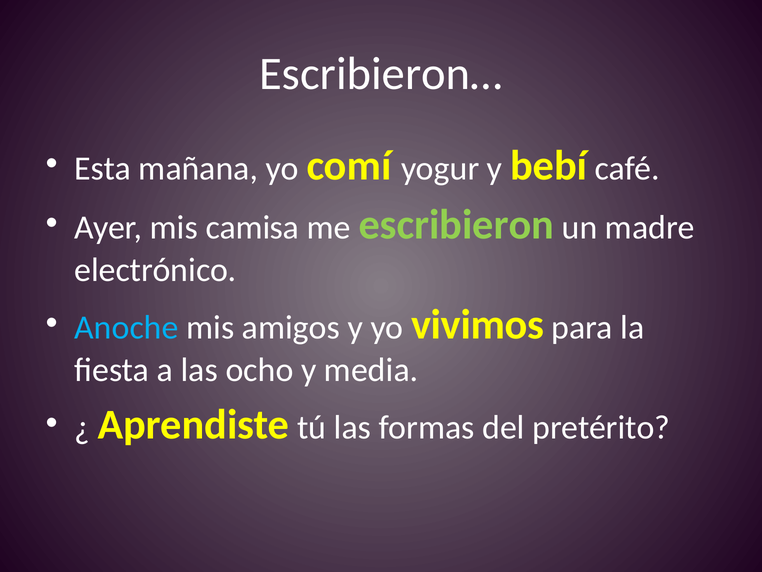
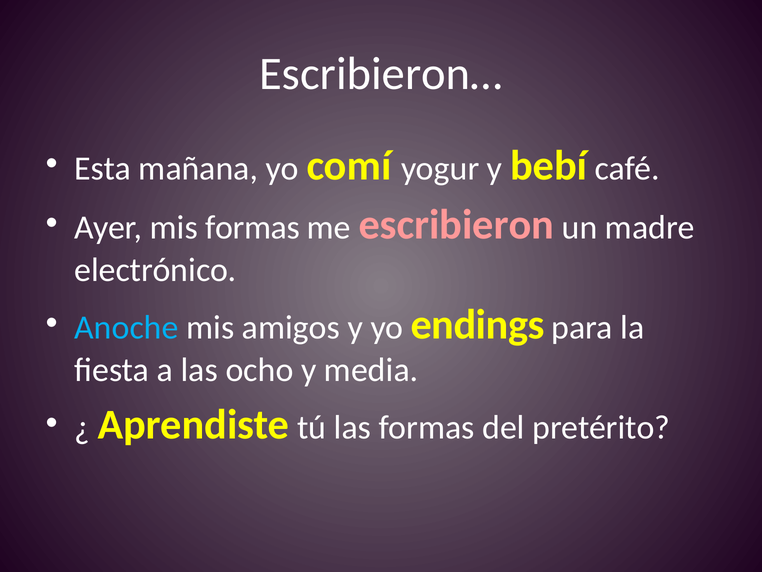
mis camisa: camisa -> formas
escribieron colour: light green -> pink
vivimos: vivimos -> endings
